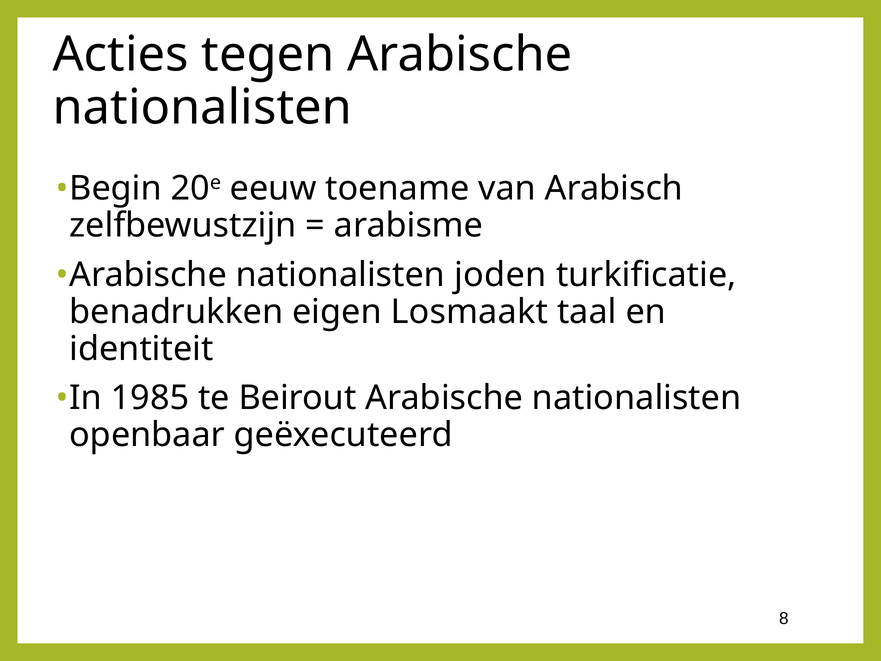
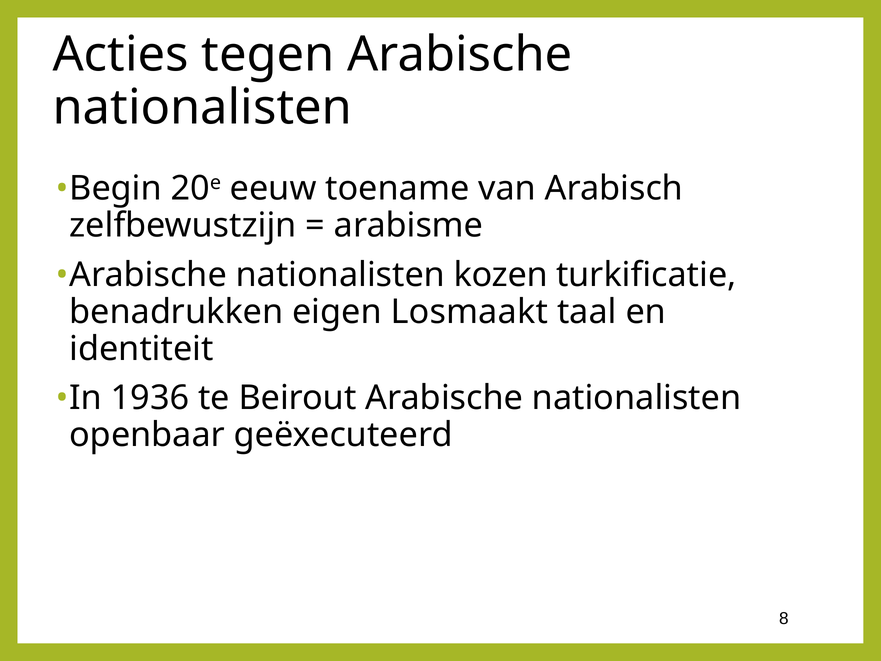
joden: joden -> kozen
1985: 1985 -> 1936
